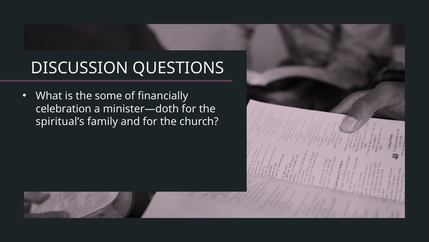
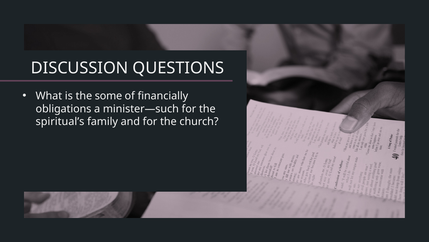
celebration: celebration -> obligations
minister—doth: minister—doth -> minister—such
